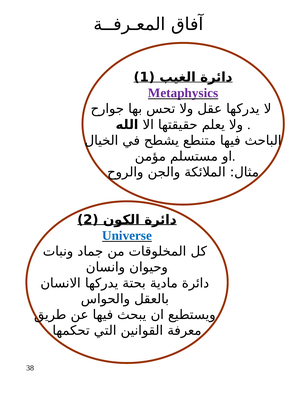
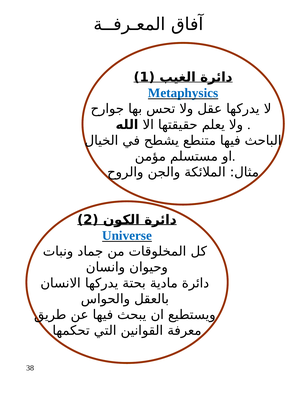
Metaphysics colour: purple -> blue
